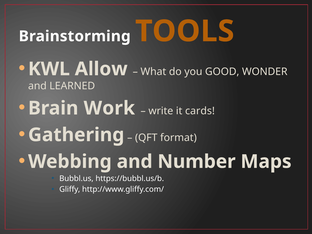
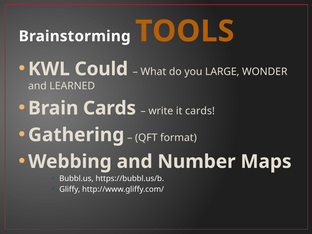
Allow: Allow -> Could
GOOD: GOOD -> LARGE
Brain Work: Work -> Cards
